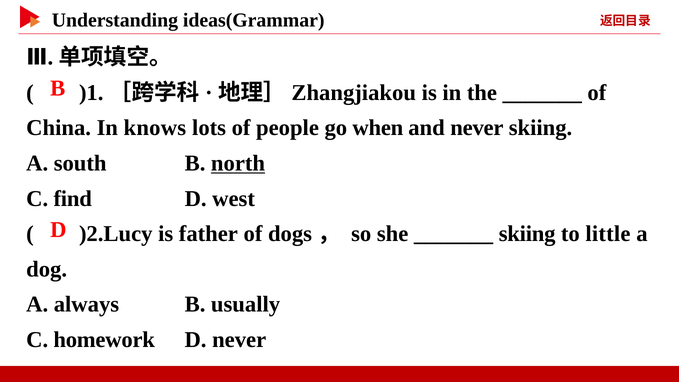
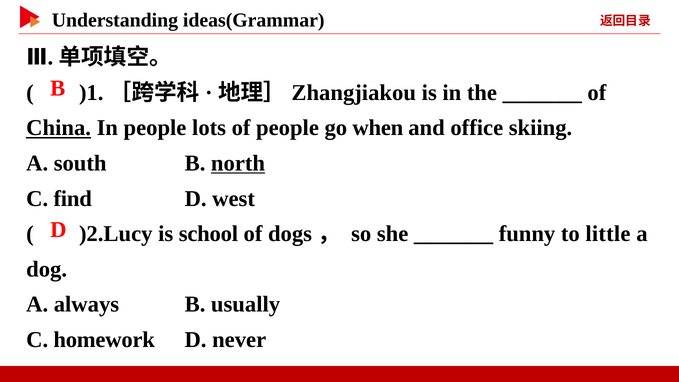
China underline: none -> present
In knows: knows -> people
and never: never -> office
father: father -> school
skiing at (527, 234): skiing -> funny
